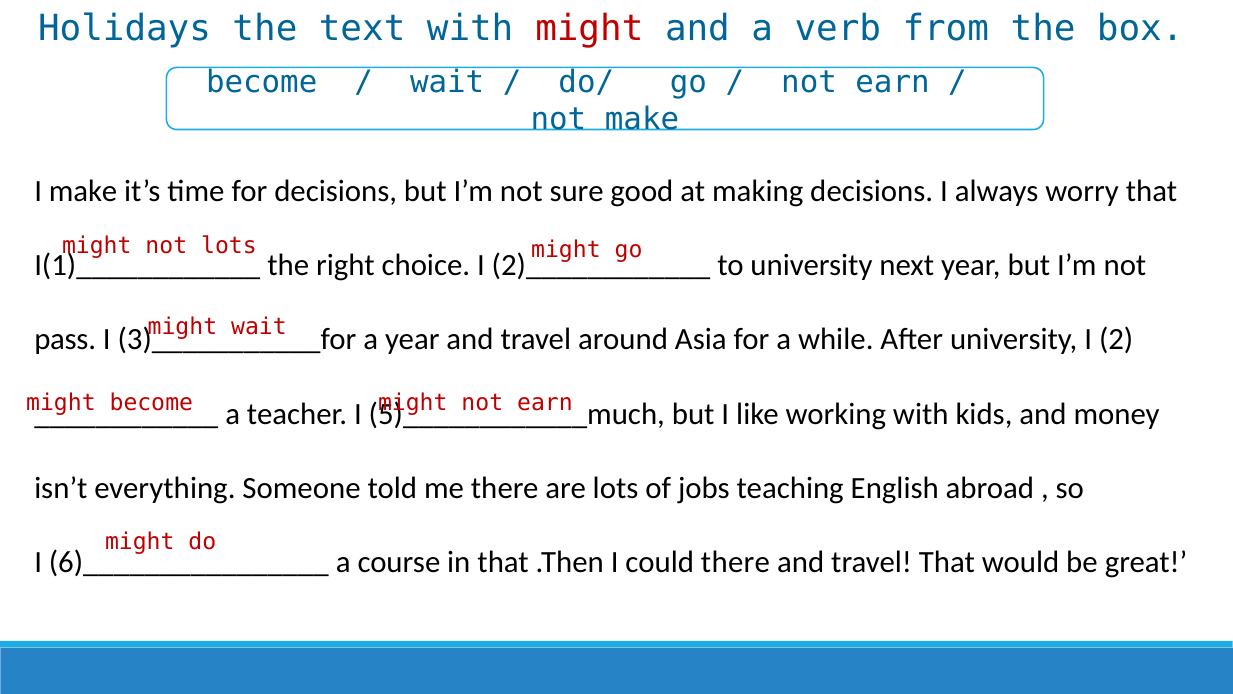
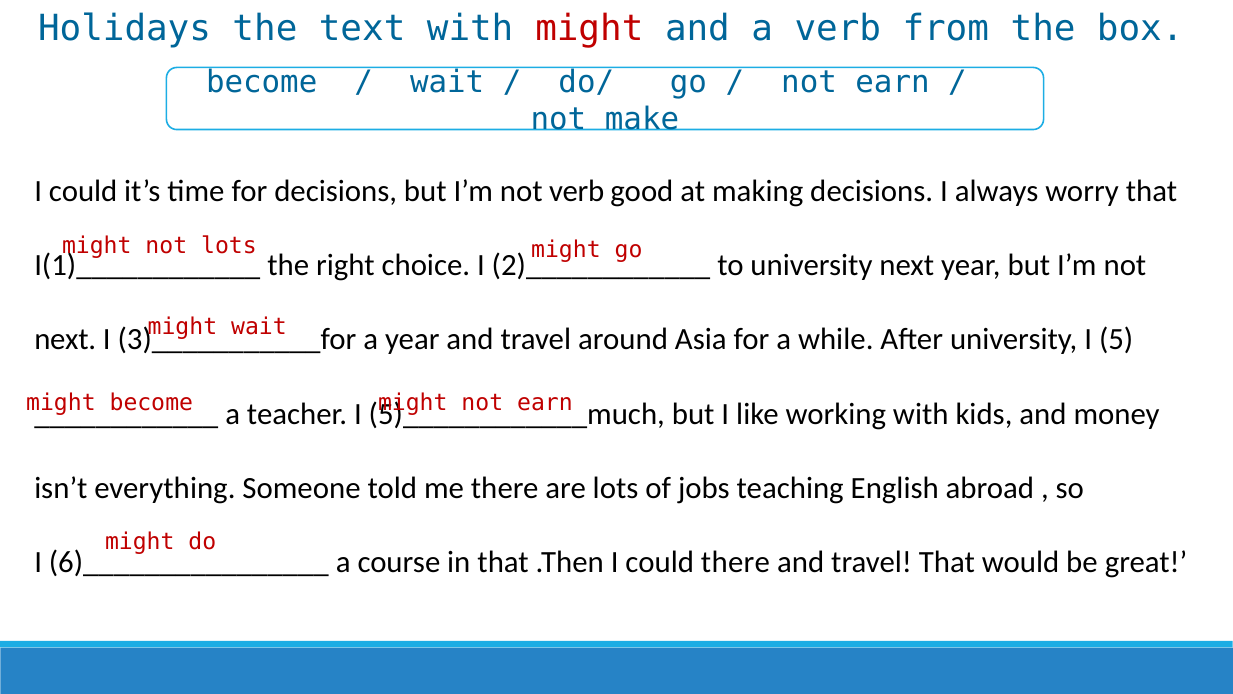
make at (83, 192): make -> could
not sure: sure -> verb
pass at (65, 340): pass -> next
2: 2 -> 5
